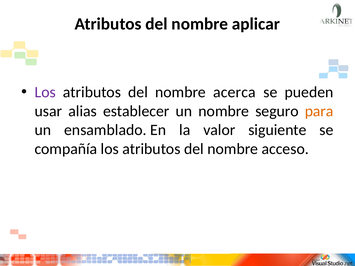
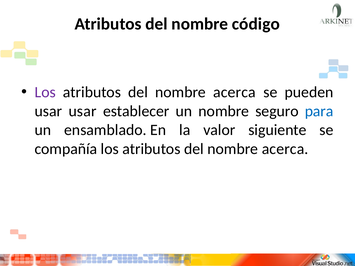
aplicar: aplicar -> código
usar alias: alias -> usar
para colour: orange -> blue
acceso at (285, 149): acceso -> acerca
